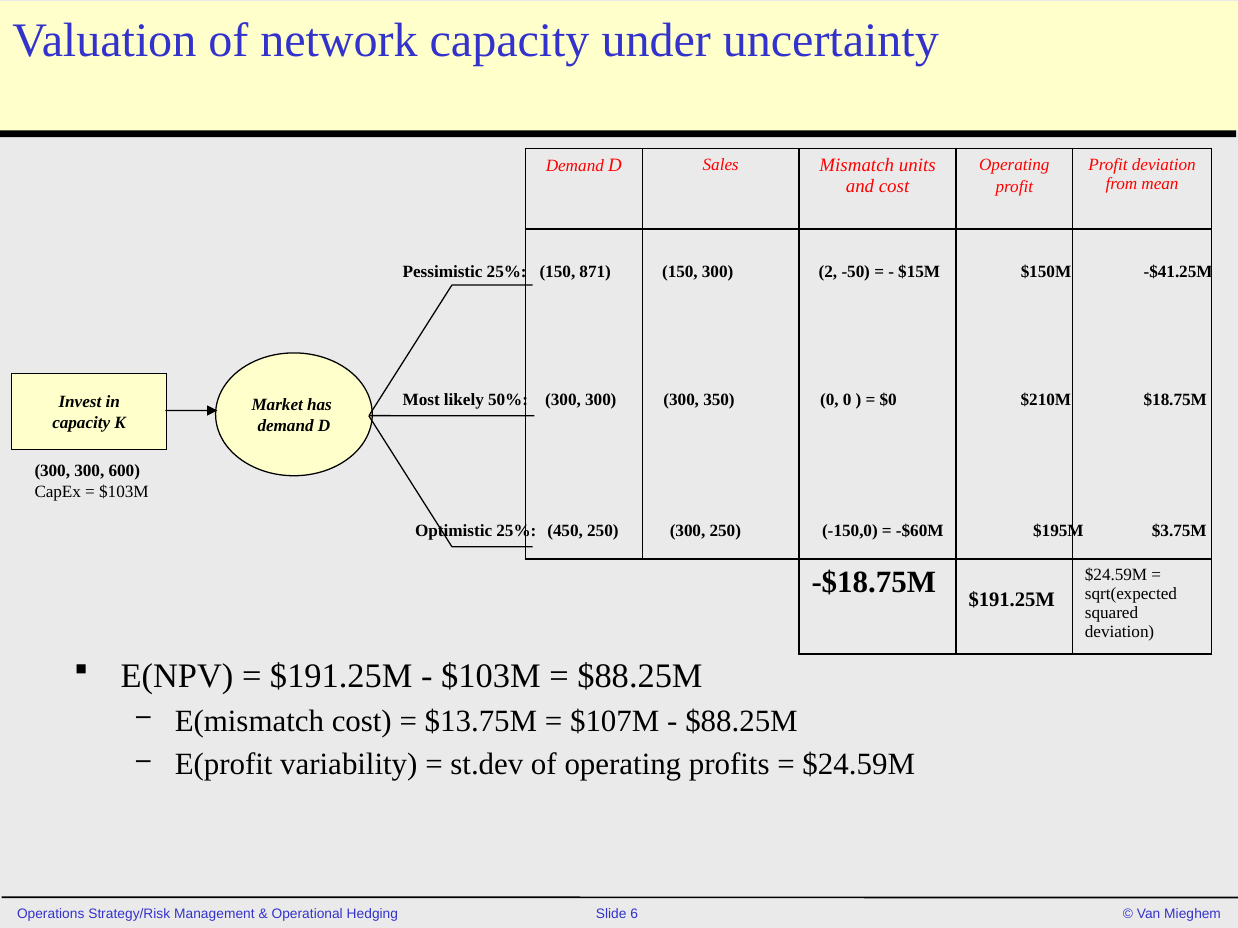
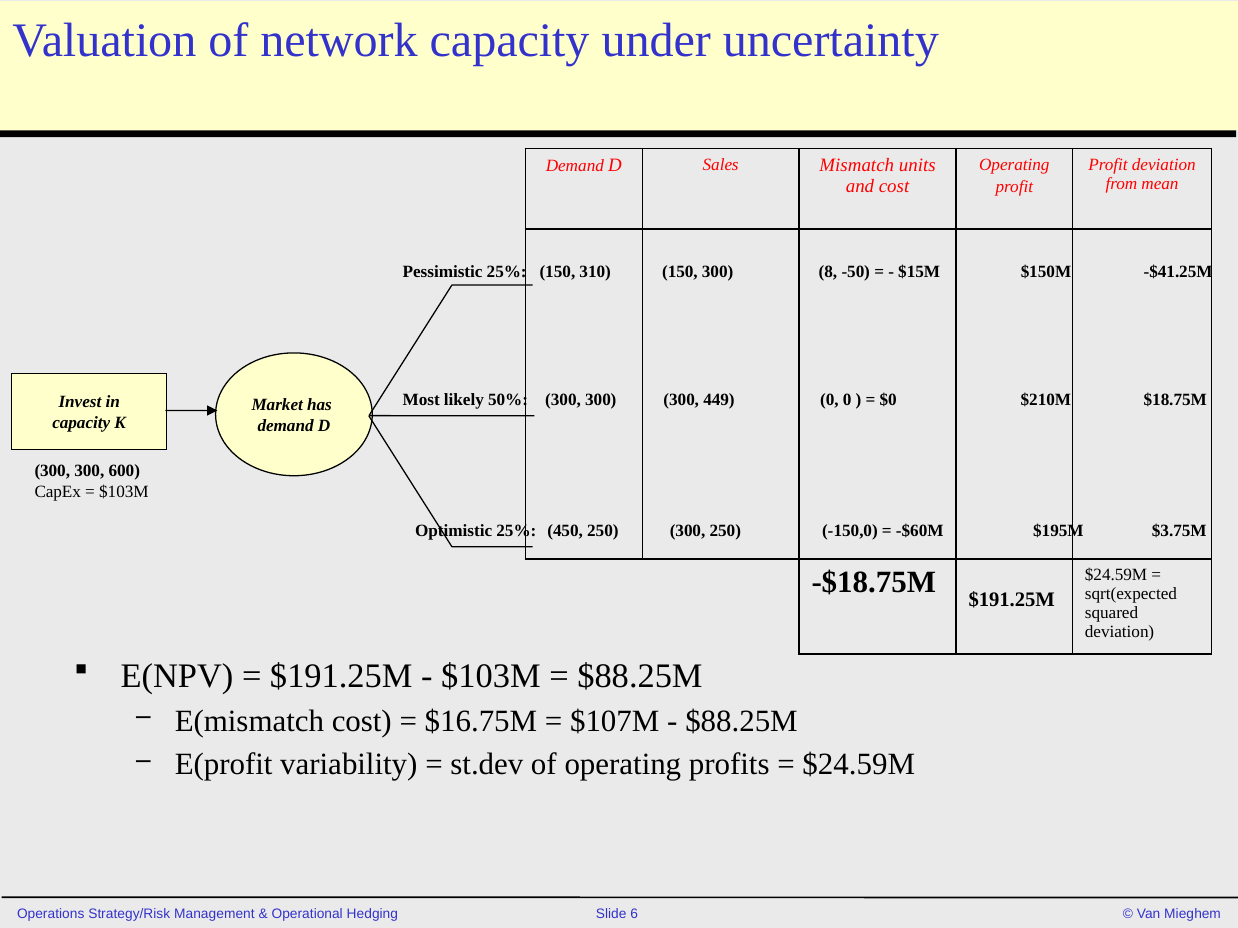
871: 871 -> 310
2: 2 -> 8
350: 350 -> 449
$13.75M: $13.75M -> $16.75M
